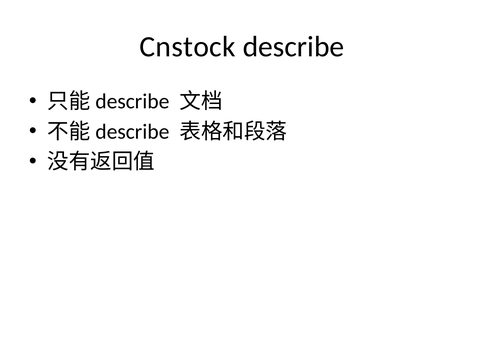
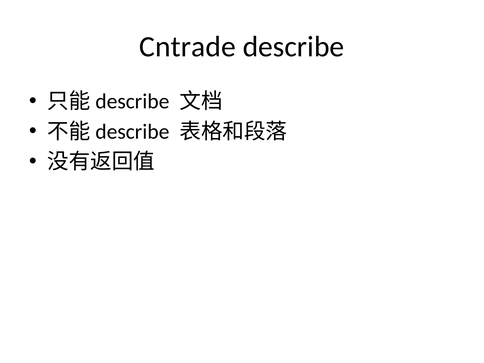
Cnstock: Cnstock -> Cntrade
